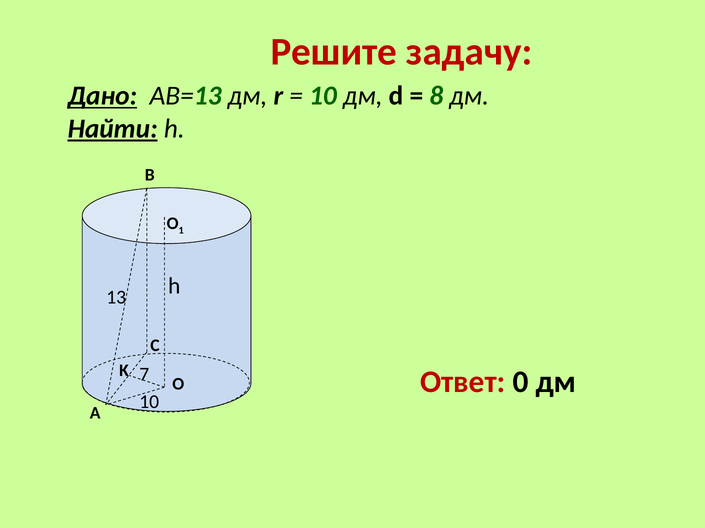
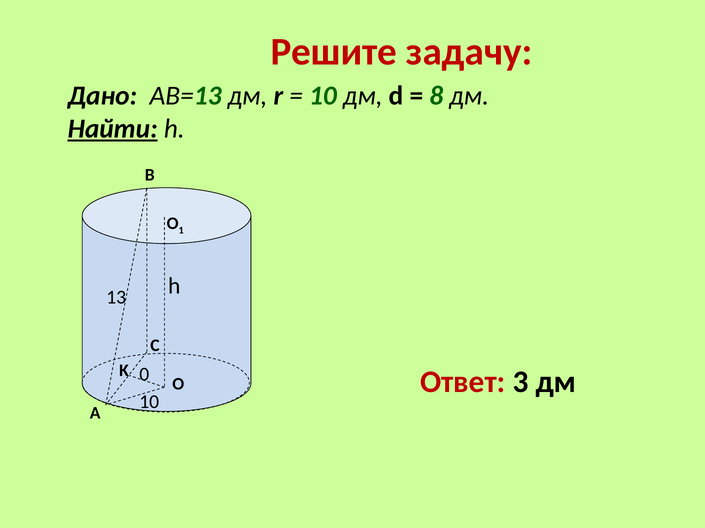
Дано underline: present -> none
7: 7 -> 0
0: 0 -> 3
